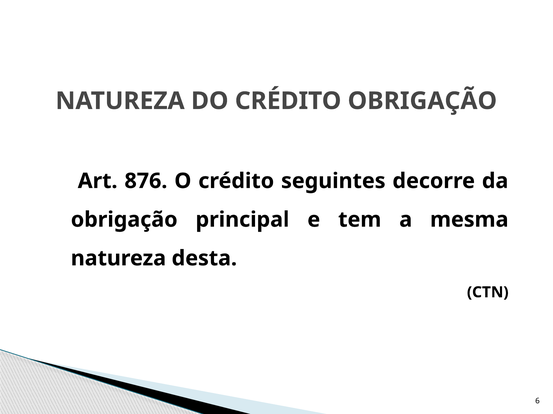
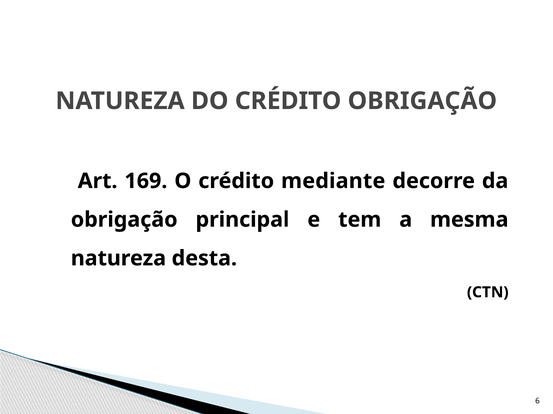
876: 876 -> 169
seguintes: seguintes -> mediante
